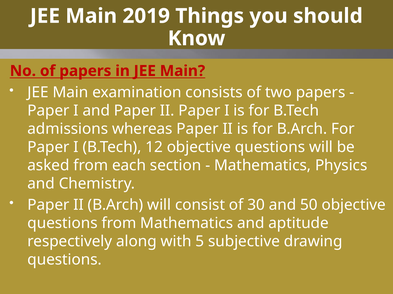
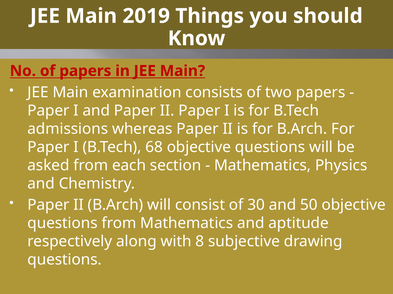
12: 12 -> 68
5: 5 -> 8
